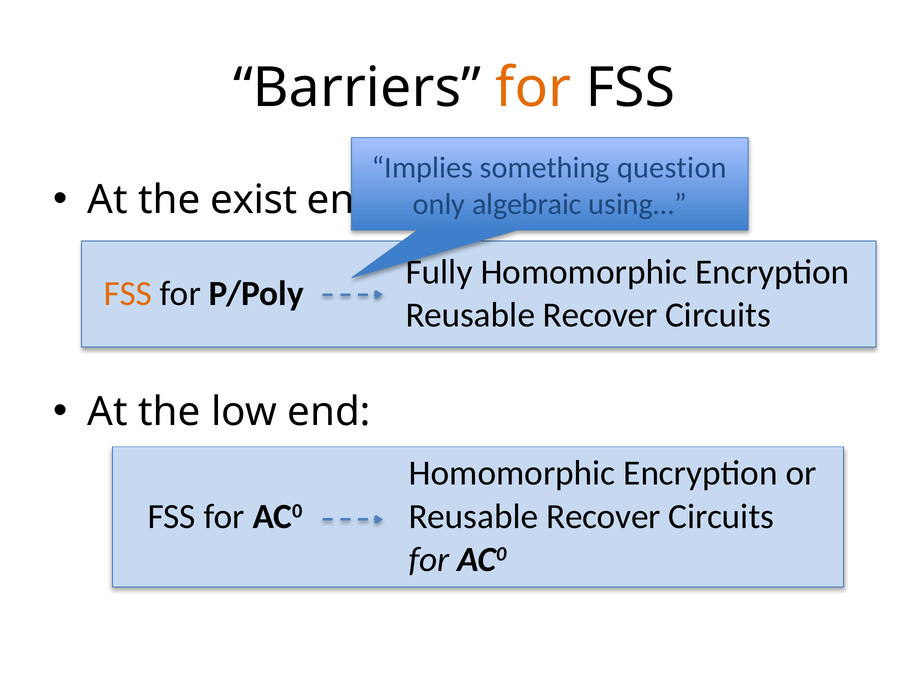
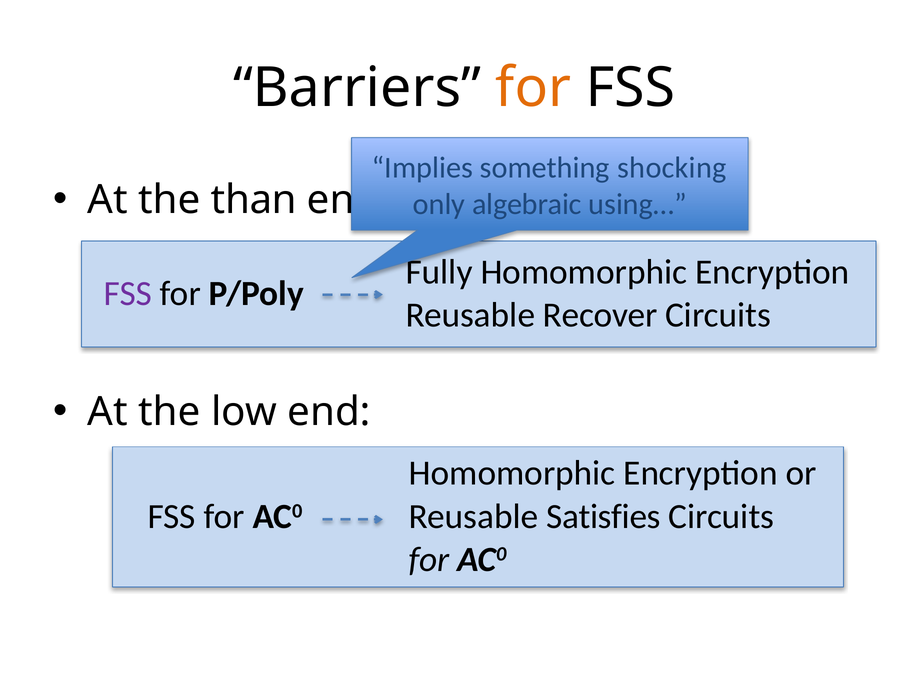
question: question -> shocking
exist: exist -> than
FSS at (128, 294) colour: orange -> purple
Recover at (603, 517): Recover -> Satisfies
